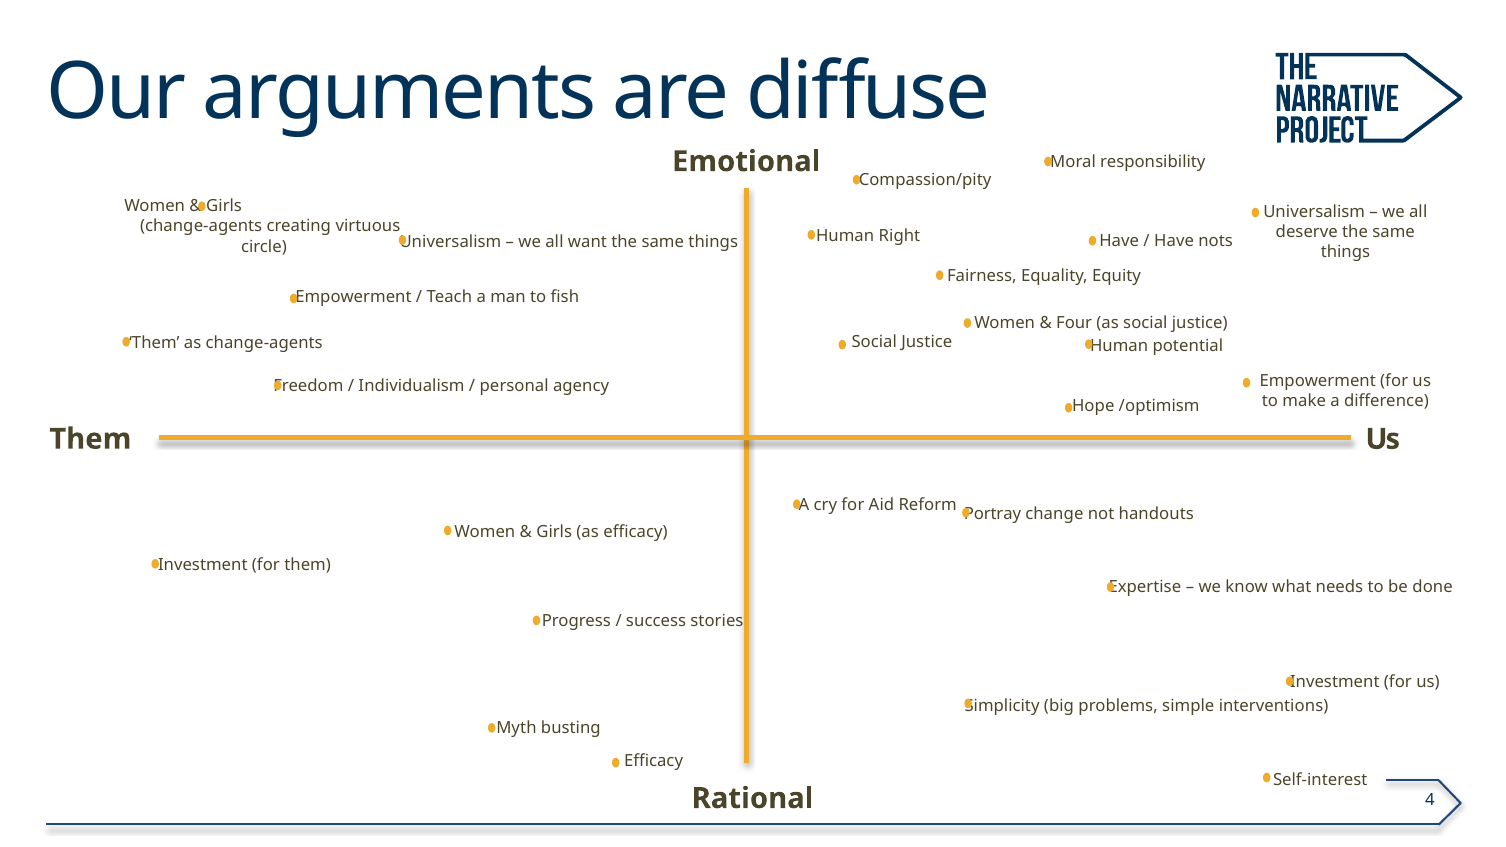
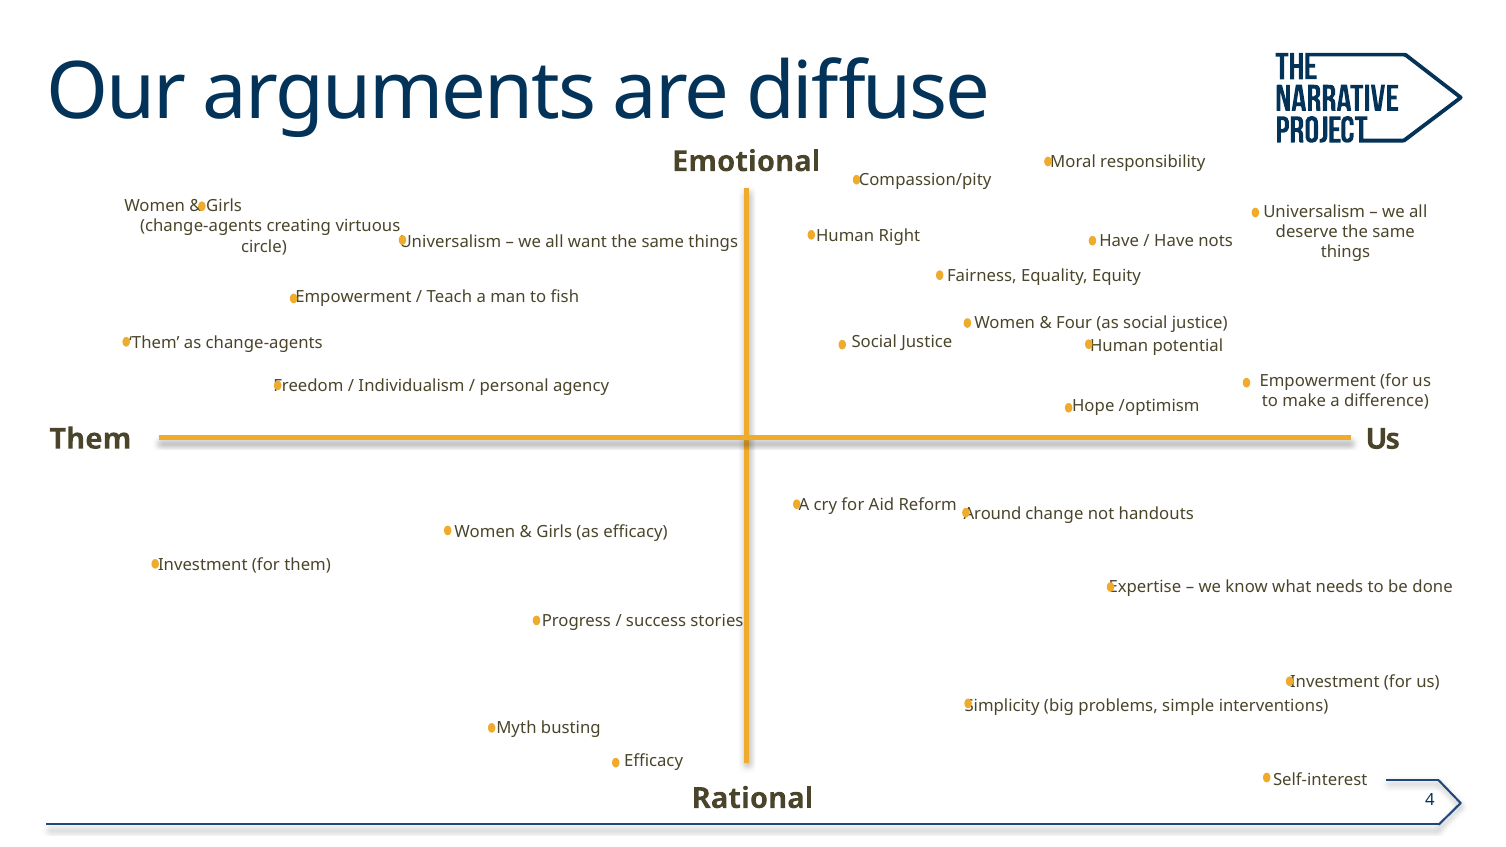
Portray: Portray -> Around
